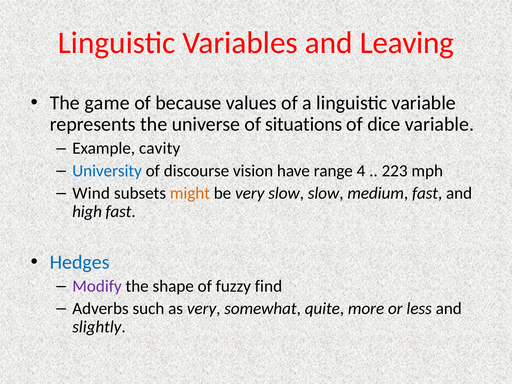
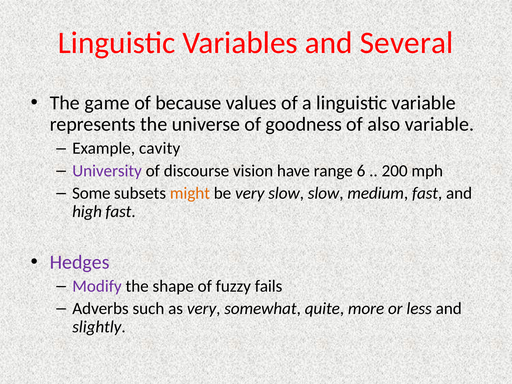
Leaving: Leaving -> Several
situations: situations -> goodness
dice: dice -> also
University colour: blue -> purple
4: 4 -> 6
223: 223 -> 200
Wind: Wind -> Some
Hedges colour: blue -> purple
find: find -> fails
